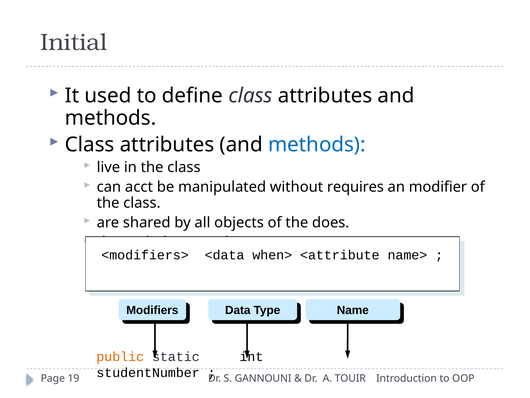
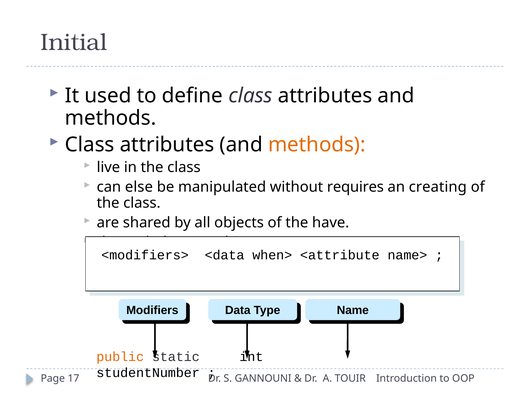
methods at (317, 144) colour: blue -> orange
acct: acct -> else
modifier: modifier -> creating
does: does -> have
19: 19 -> 17
